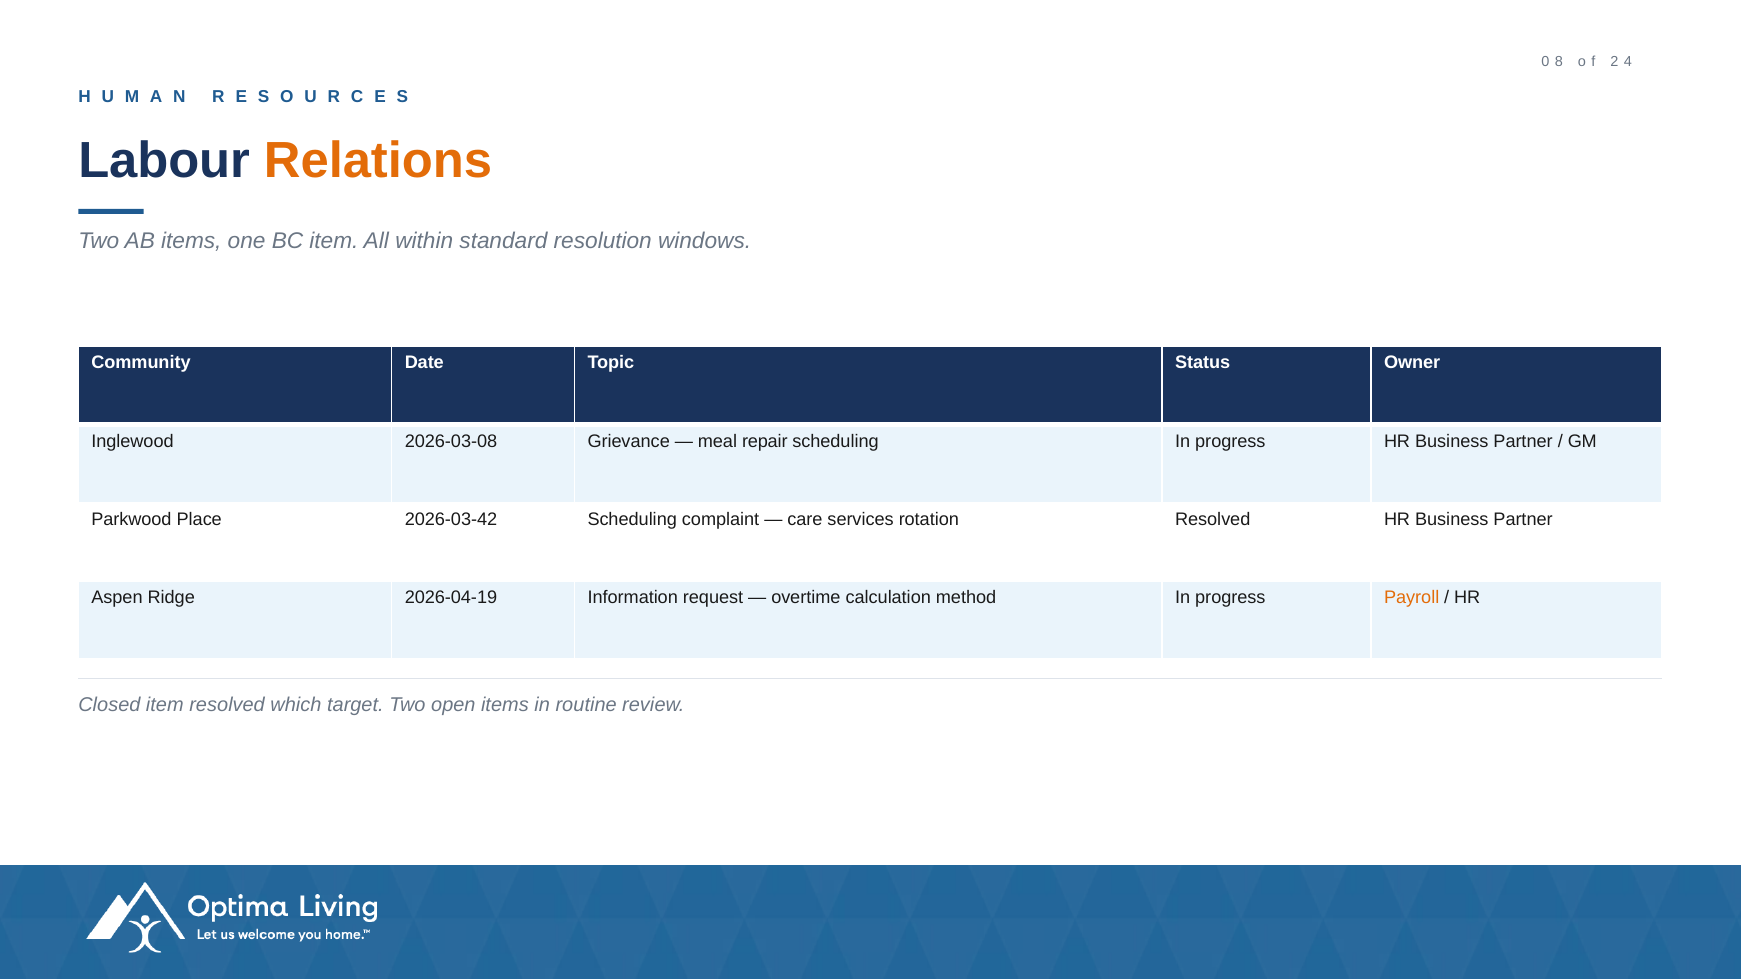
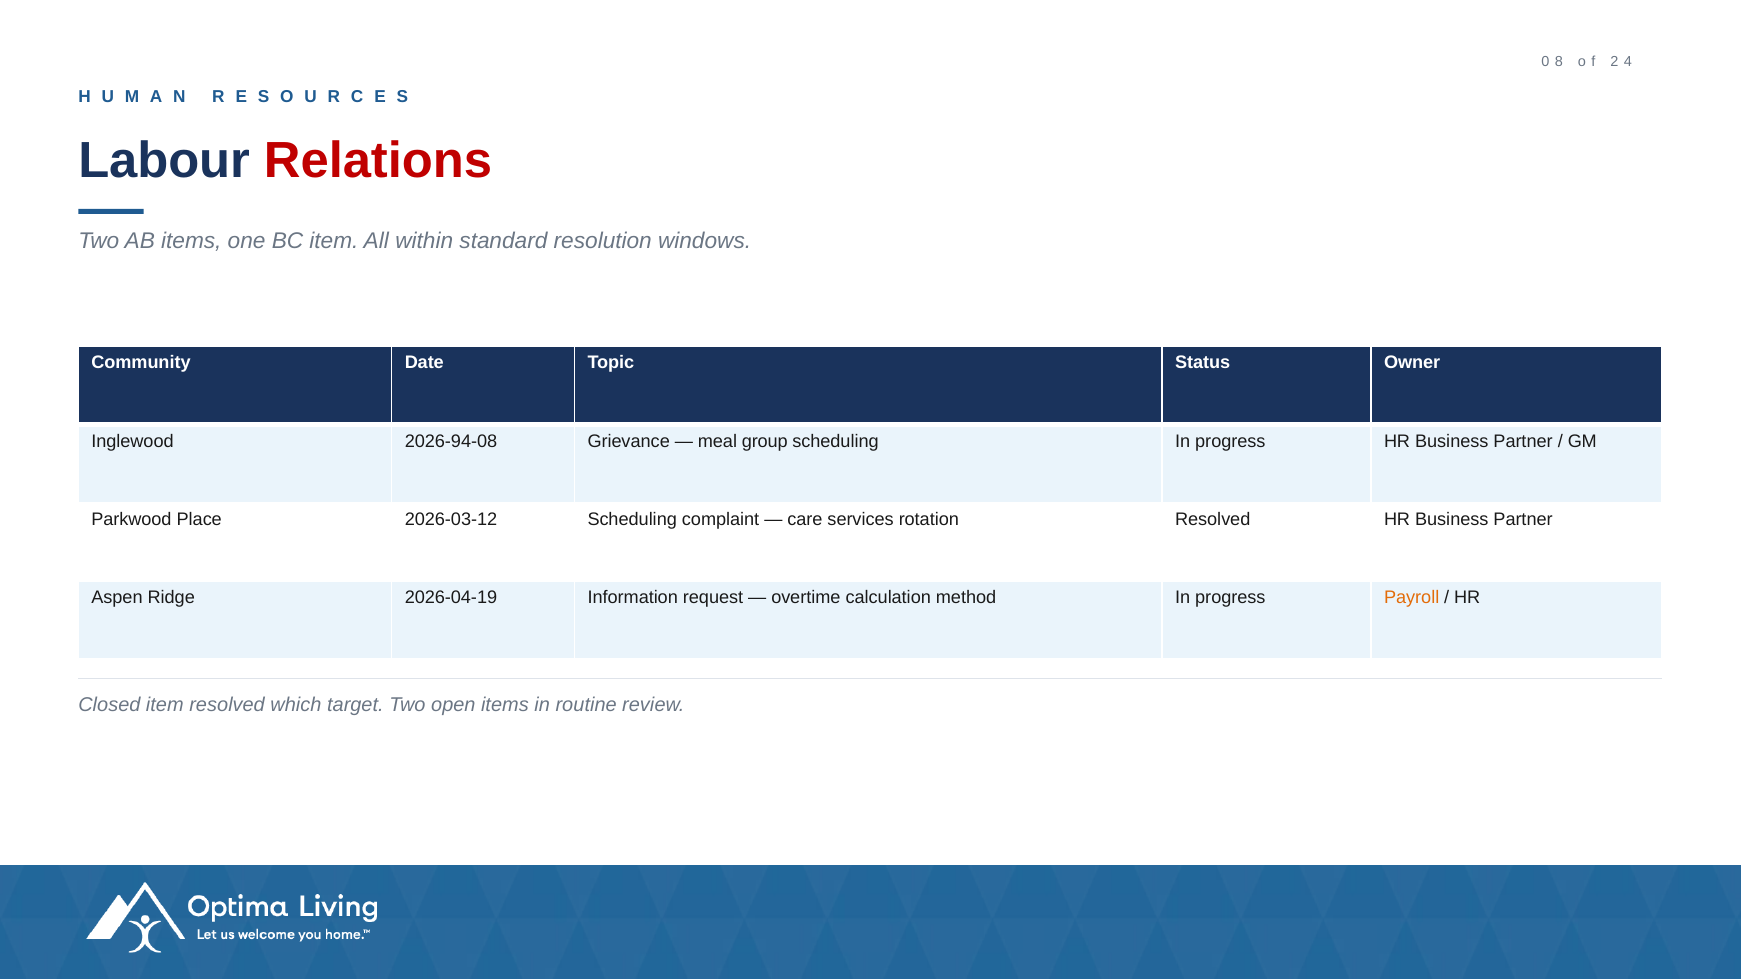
Relations colour: orange -> red
2026-03-08: 2026-03-08 -> 2026-94-08
repair: repair -> group
2026-03-42: 2026-03-42 -> 2026-03-12
